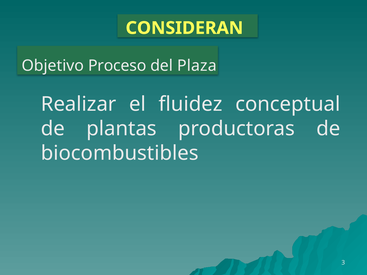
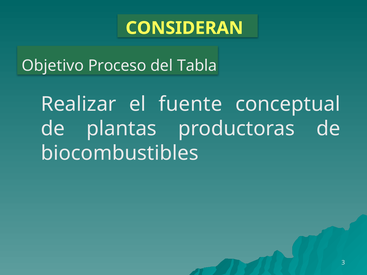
Plaza: Plaza -> Tabla
fluidez: fluidez -> fuente
